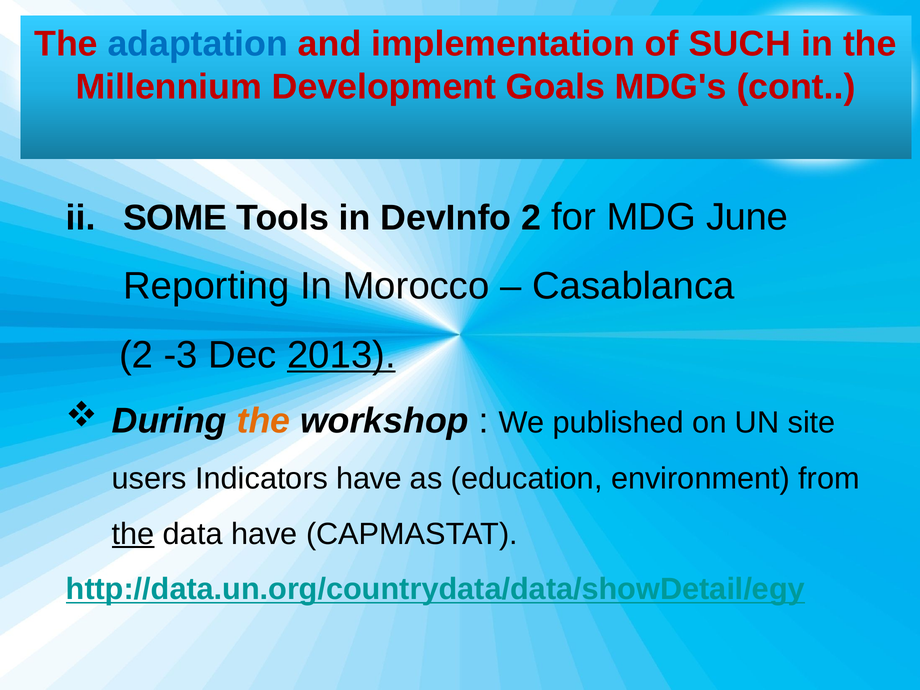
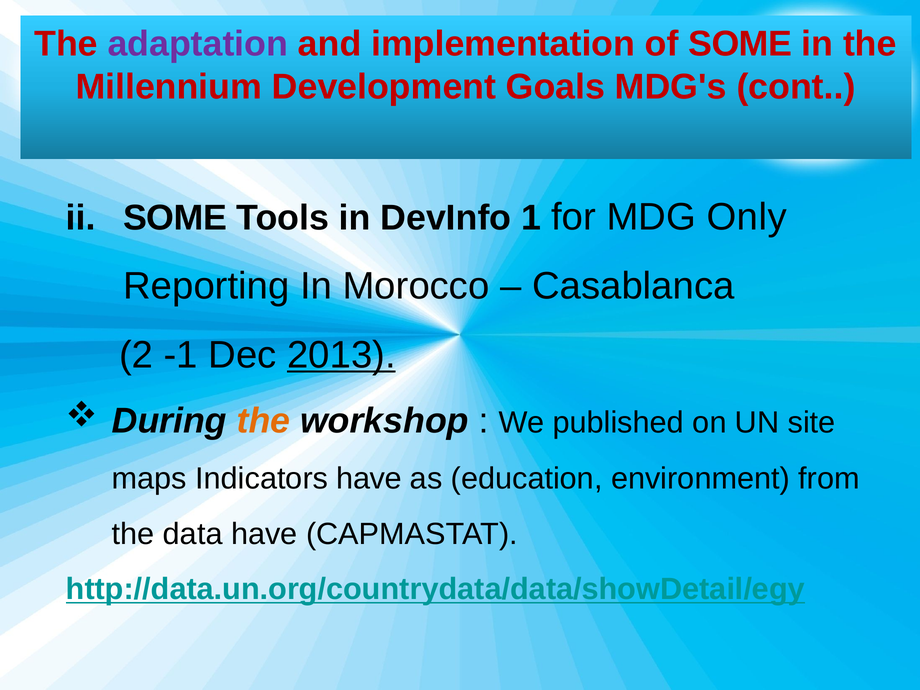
adaptation colour: blue -> purple
of SUCH: SUCH -> SOME
DevInfo 2: 2 -> 1
June: June -> Only
-3: -3 -> -1
users: users -> maps
the at (133, 534) underline: present -> none
